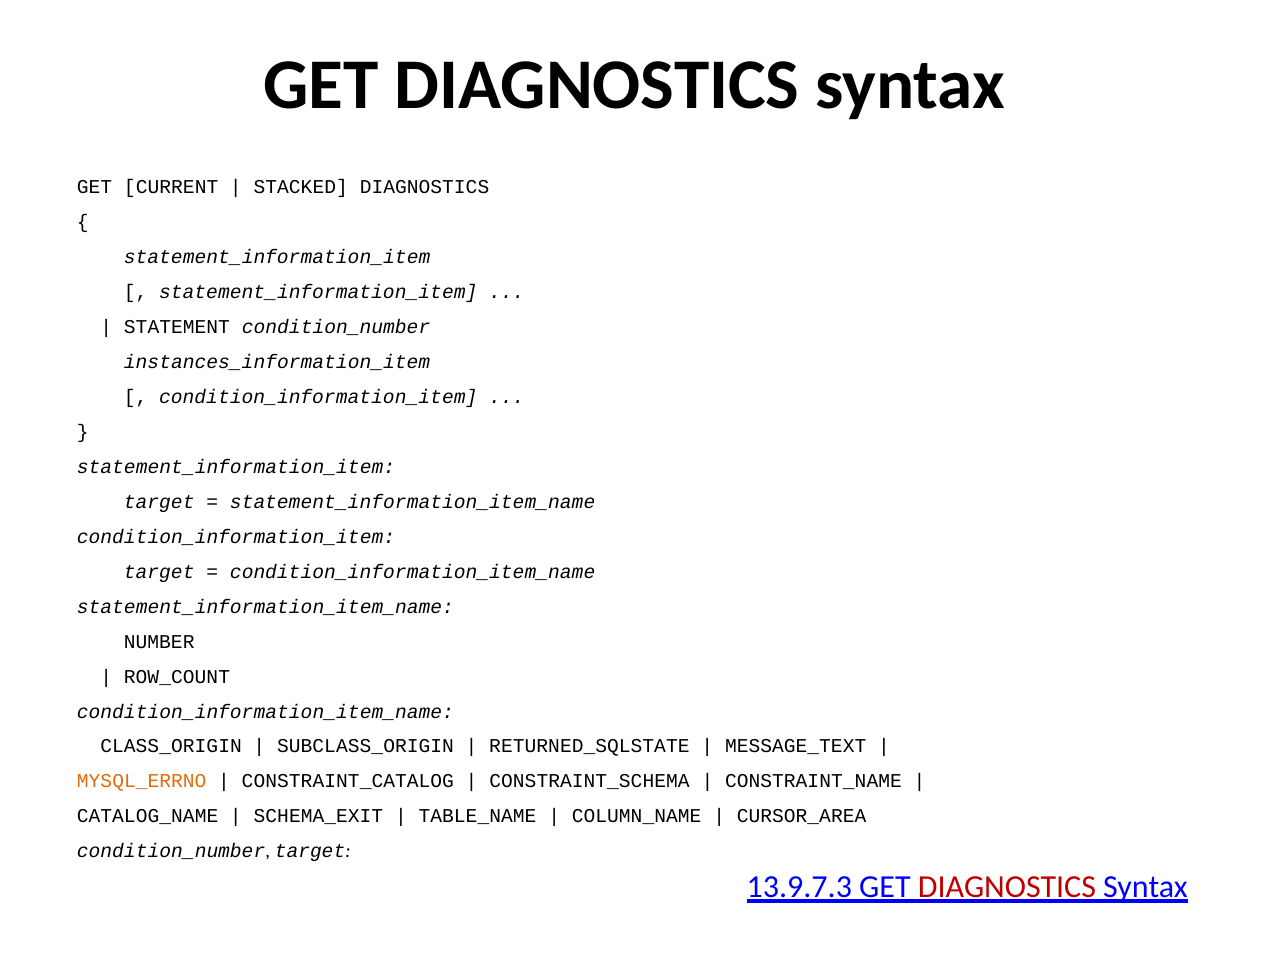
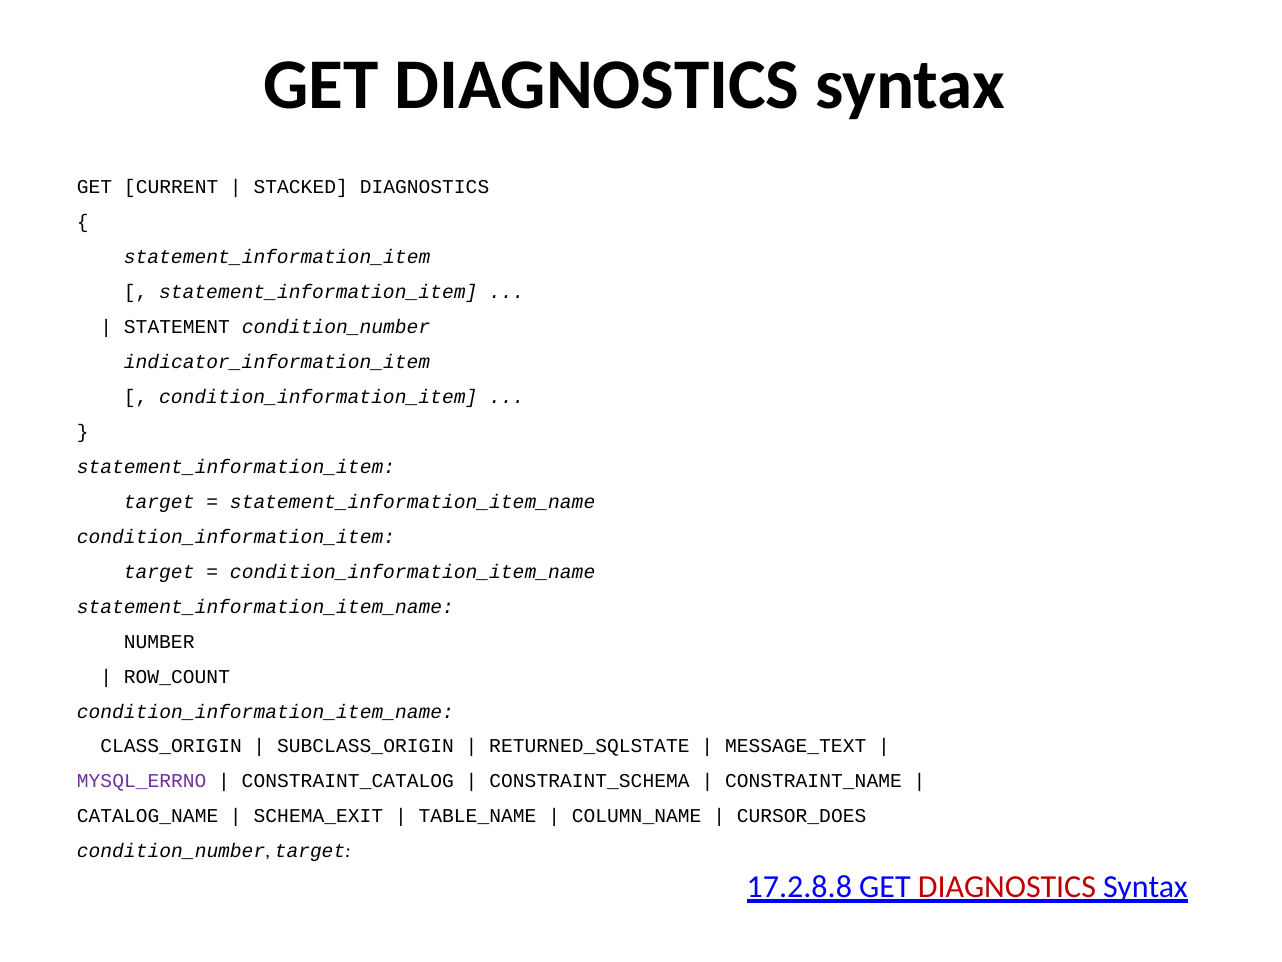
instances_information_item: instances_information_item -> indicator_information_item
MYSQL_ERRNO colour: orange -> purple
CURSOR_AREA: CURSOR_AREA -> CURSOR_DOES
13.9.7.3: 13.9.7.3 -> 17.2.8.8
